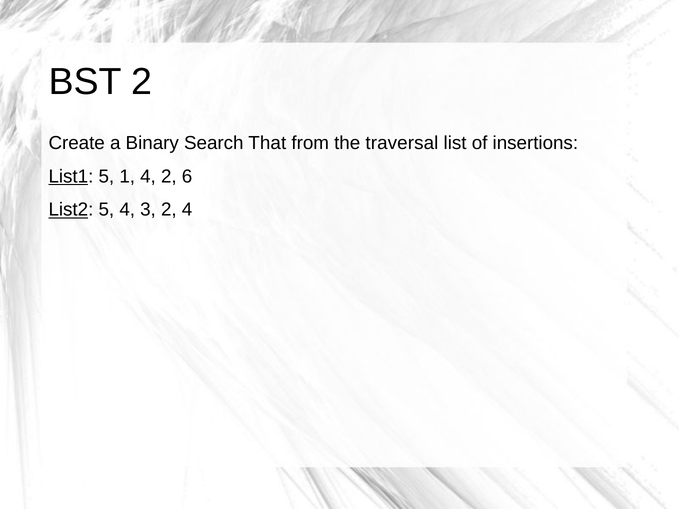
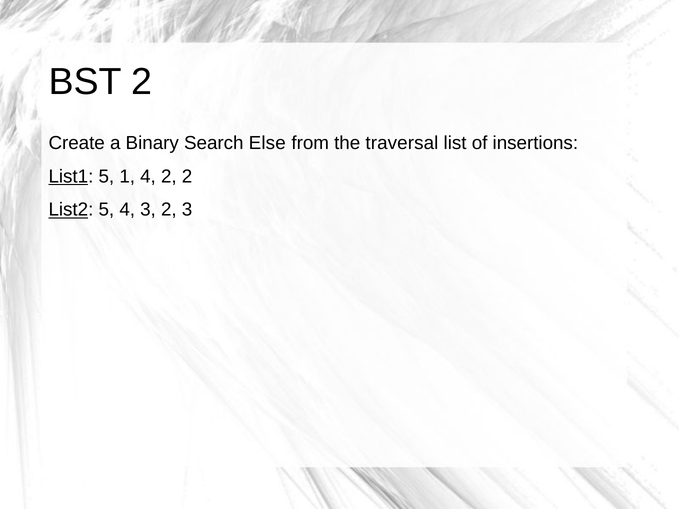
That: That -> Else
2 6: 6 -> 2
2 4: 4 -> 3
